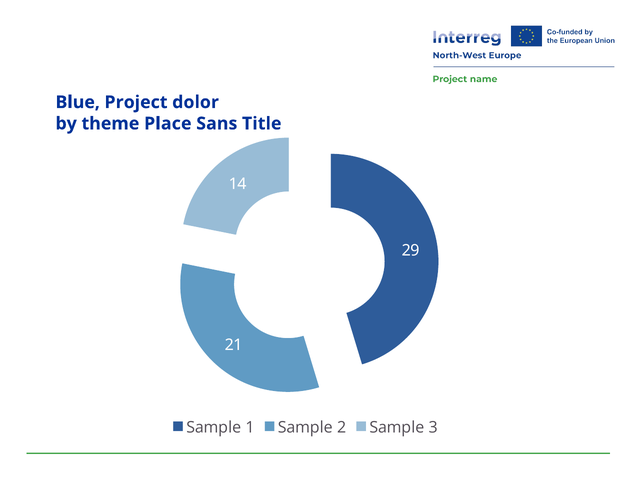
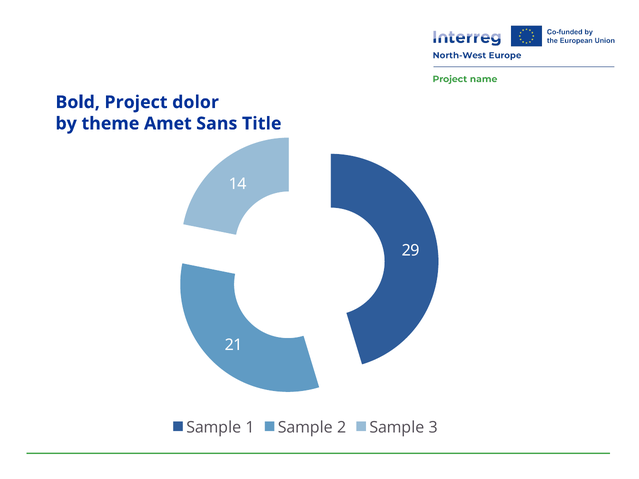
Blue: Blue -> Bold
Place: Place -> Amet
